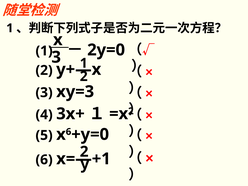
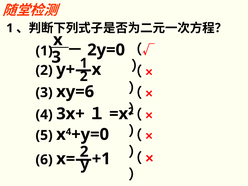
xy=3: xy=3 -> xy=6
x 6: 6 -> 4
